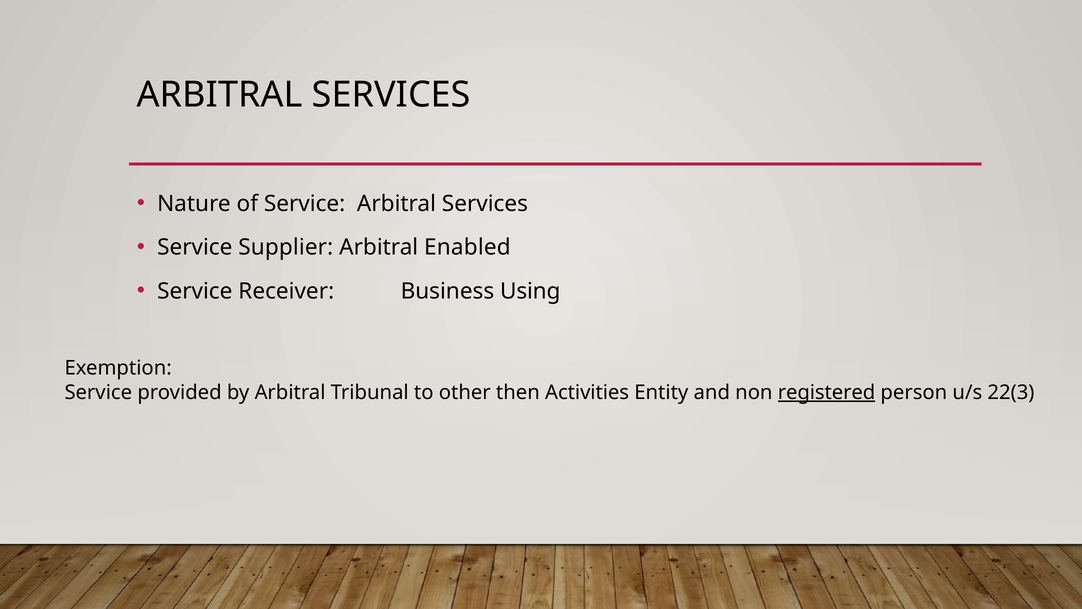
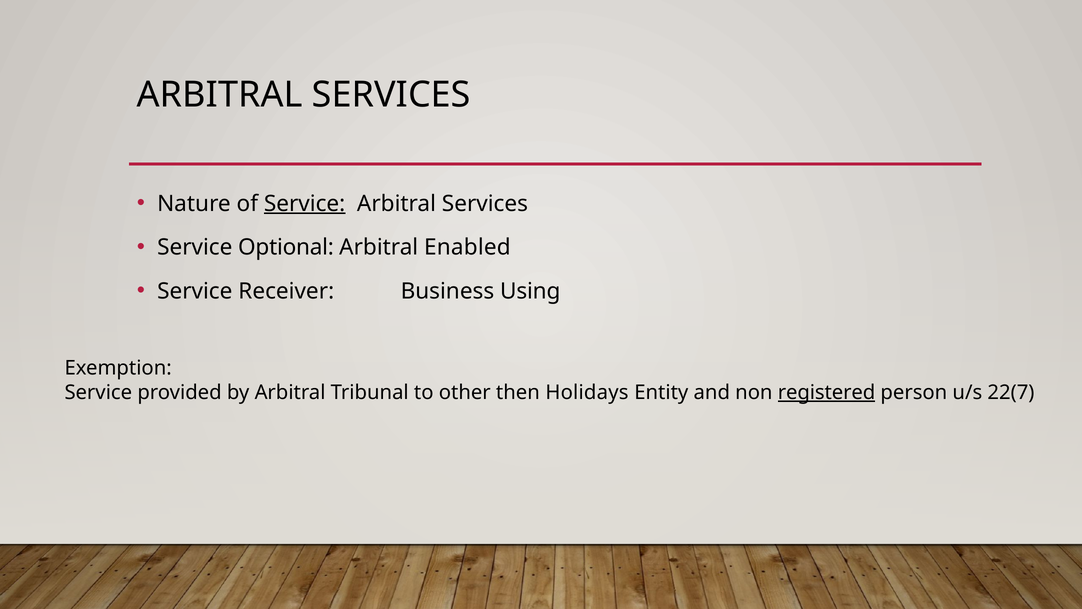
Service at (305, 203) underline: none -> present
Supplier: Supplier -> Optional
Activities: Activities -> Holidays
22(3: 22(3 -> 22(7
